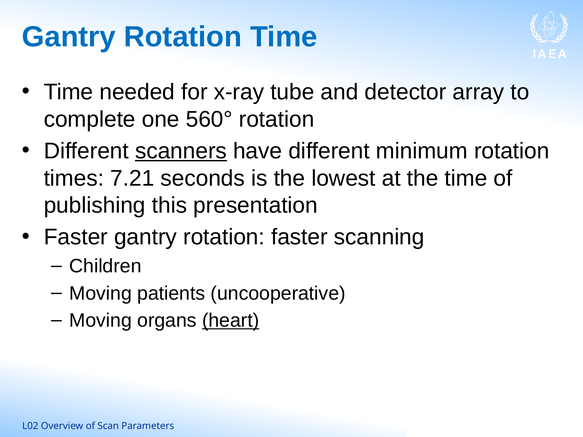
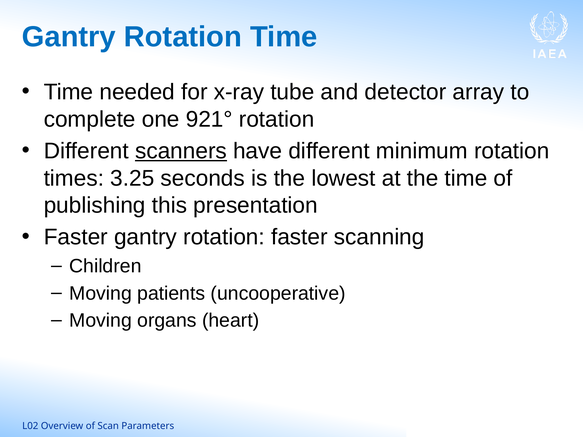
560°: 560° -> 921°
7.21: 7.21 -> 3.25
heart underline: present -> none
